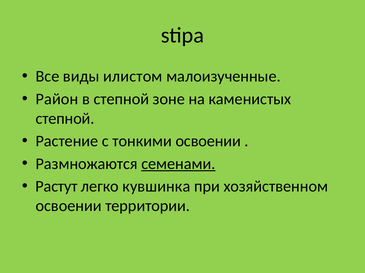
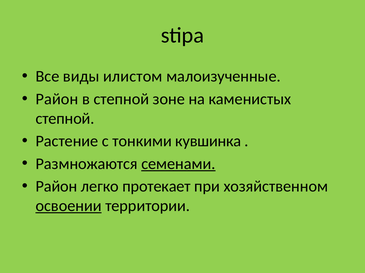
тонкими освоении: освоении -> кувшинка
Растут at (56, 187): Растут -> Район
кувшинка: кувшинка -> протекает
освоении at (69, 206) underline: none -> present
